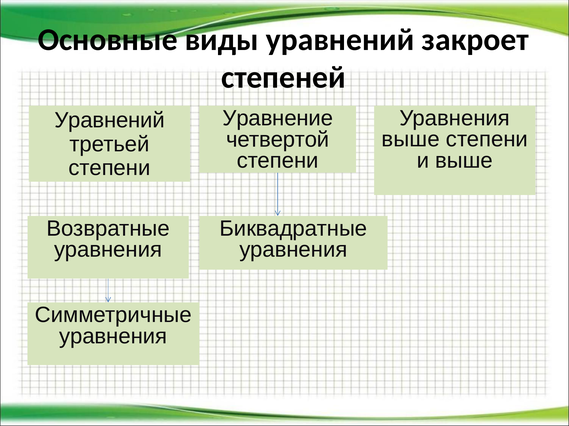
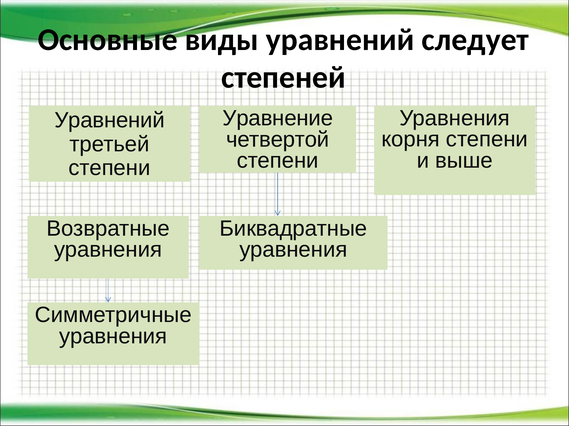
закроет: закроет -> следует
выше at (411, 140): выше -> корня
